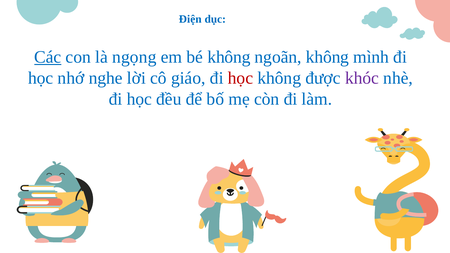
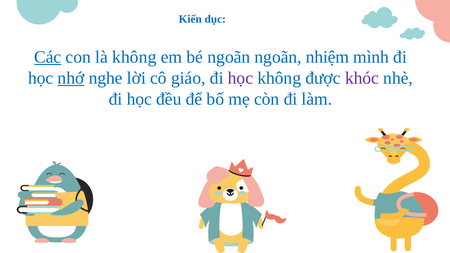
Điện: Điện -> Kiến
là ngọng: ngọng -> không
bé không: không -> ngoãn
ngoãn không: không -> nhiệm
nhớ underline: none -> present
học at (241, 78) colour: red -> purple
